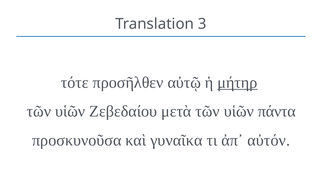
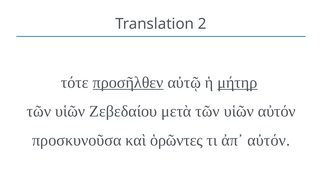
3: 3 -> 2
προσῆλθεν underline: none -> present
πάντα: πάντα -> αὐτόν
γυναῖκα: γυναῖκα -> ὁρῶντες
